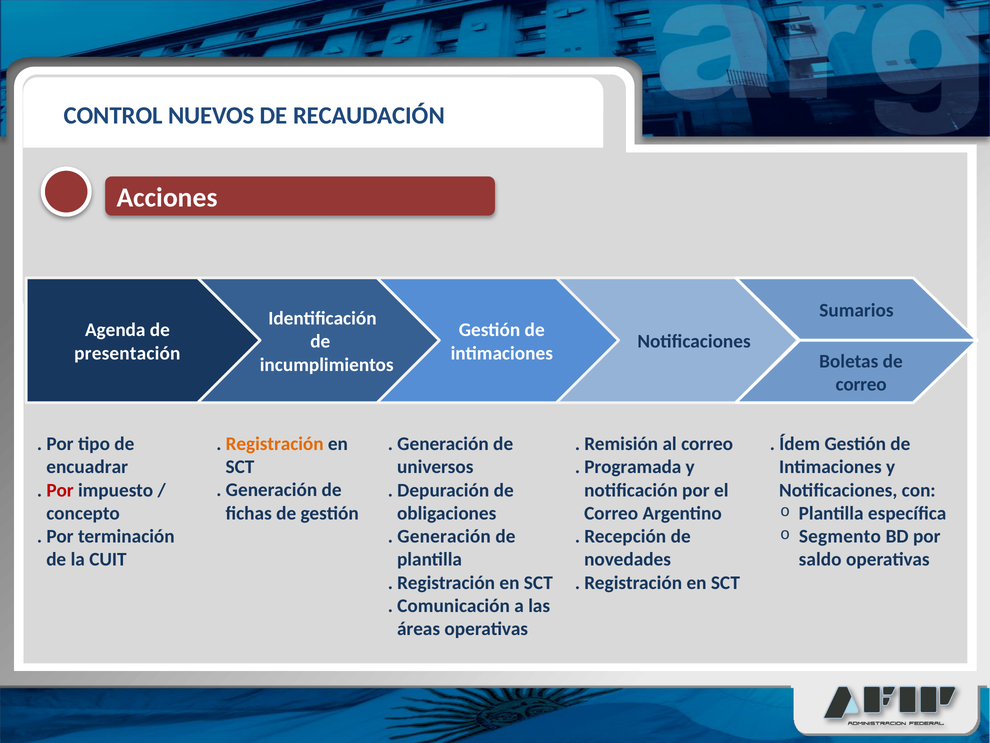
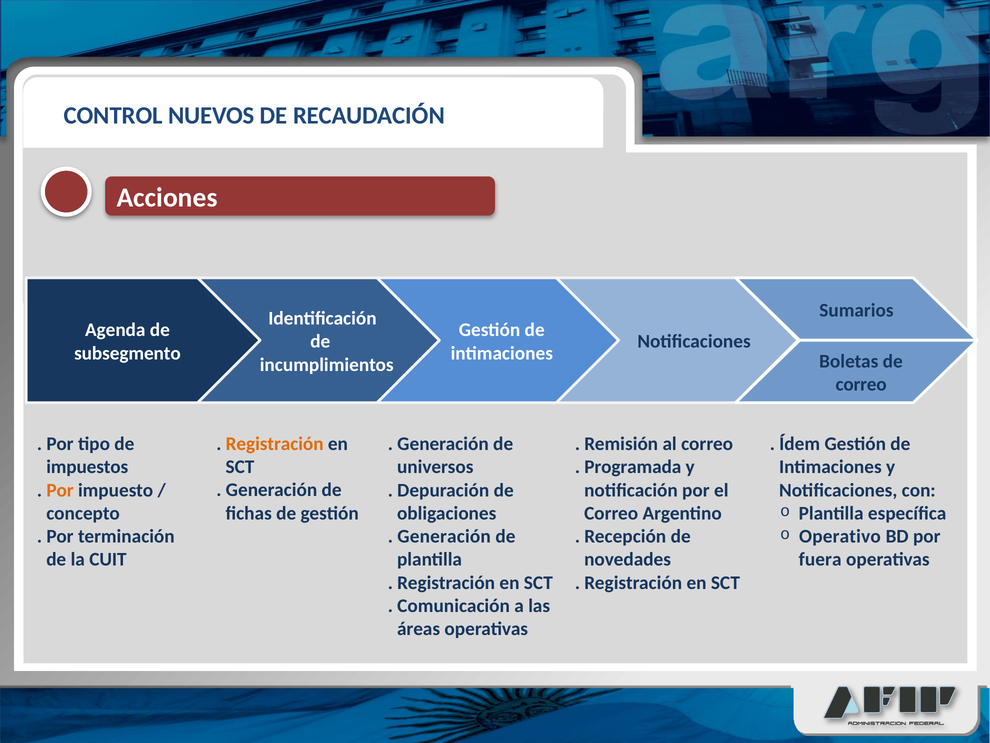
presentación: presentación -> subsegmento
encuadrar: encuadrar -> impuestos
Por at (60, 490) colour: red -> orange
Segmento: Segmento -> Operativo
saldo: saldo -> fuera
